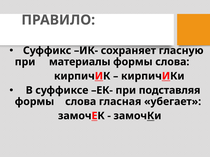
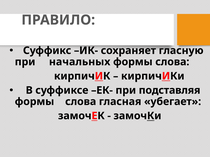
материалы: материалы -> начальных
